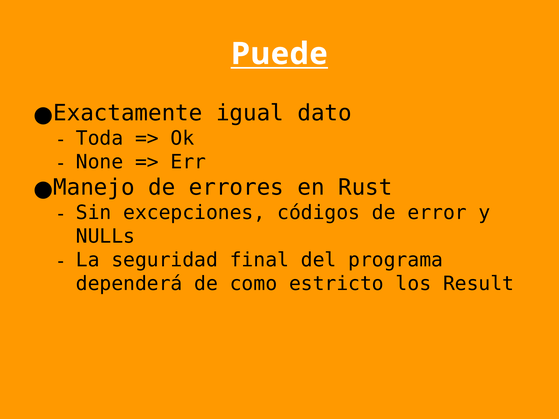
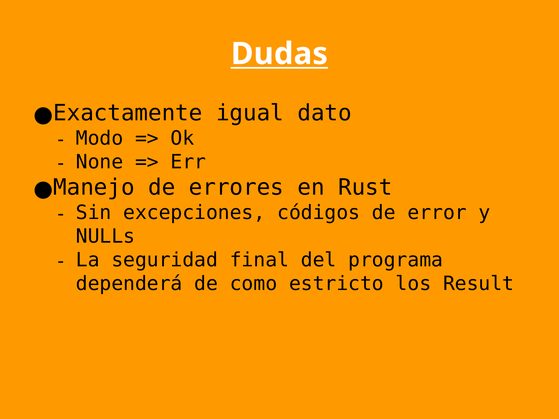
Puede: Puede -> Dudas
Toda: Toda -> Modo
